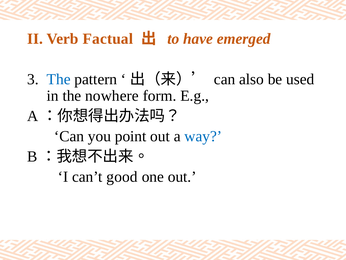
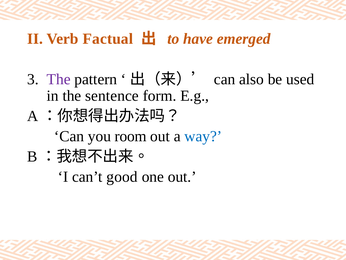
The at (59, 79) colour: blue -> purple
nowhere: nowhere -> sentence
point: point -> room
